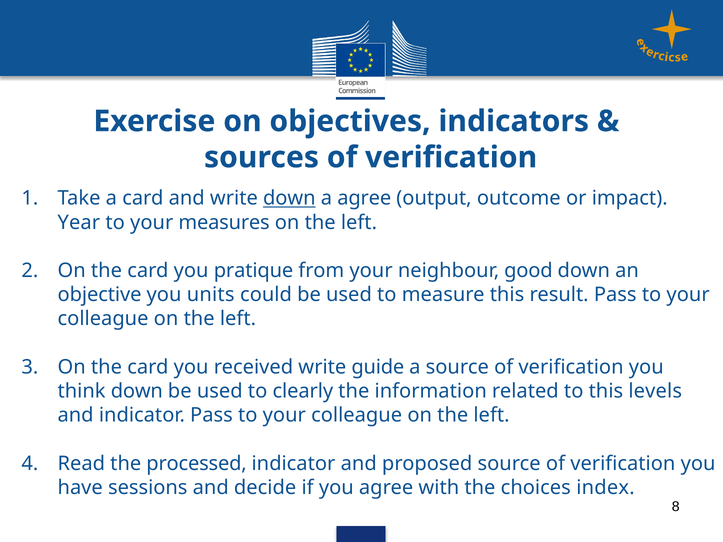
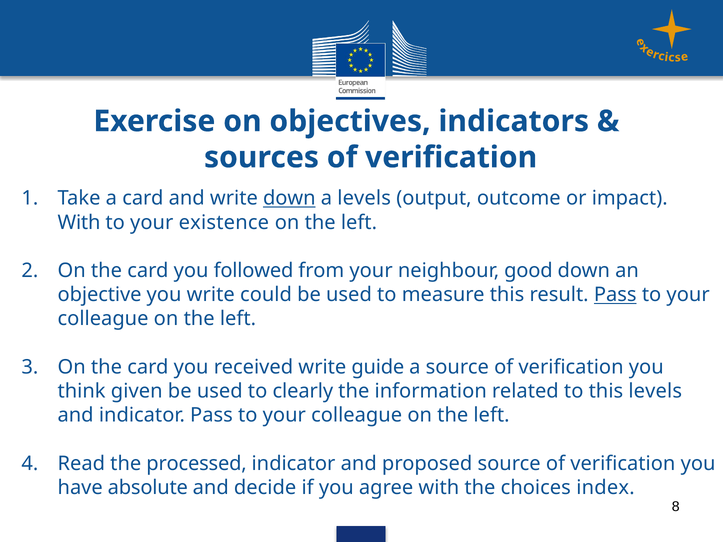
a agree: agree -> levels
Year at (79, 223): Year -> With
measures: measures -> existence
pratique: pratique -> followed
you units: units -> write
Pass at (615, 295) underline: none -> present
think down: down -> given
sessions: sessions -> absolute
